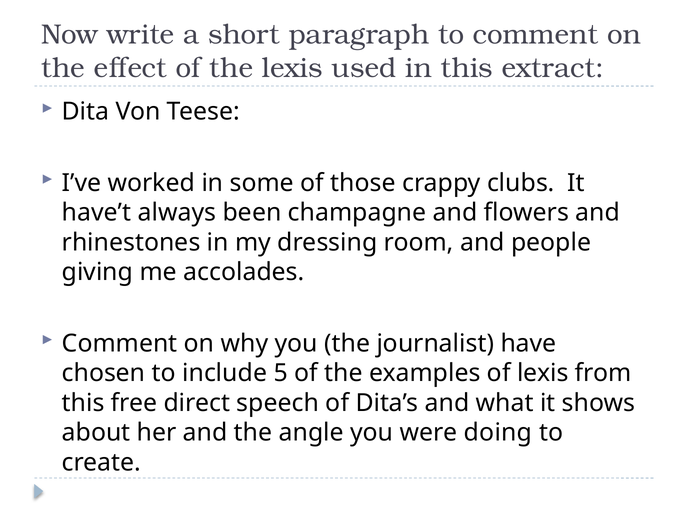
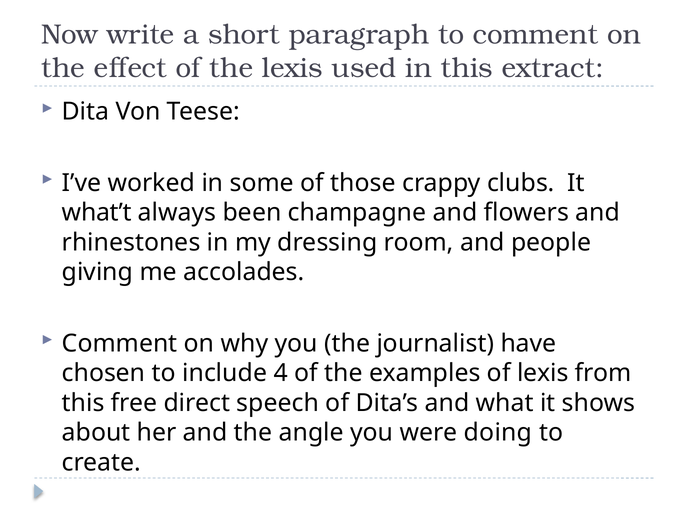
have’t: have’t -> what’t
5: 5 -> 4
